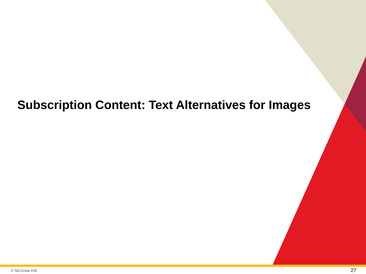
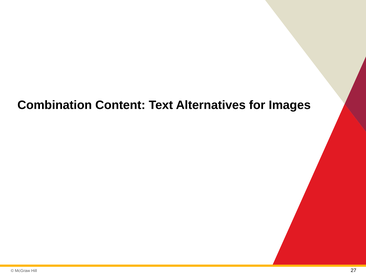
Subscription: Subscription -> Combination
